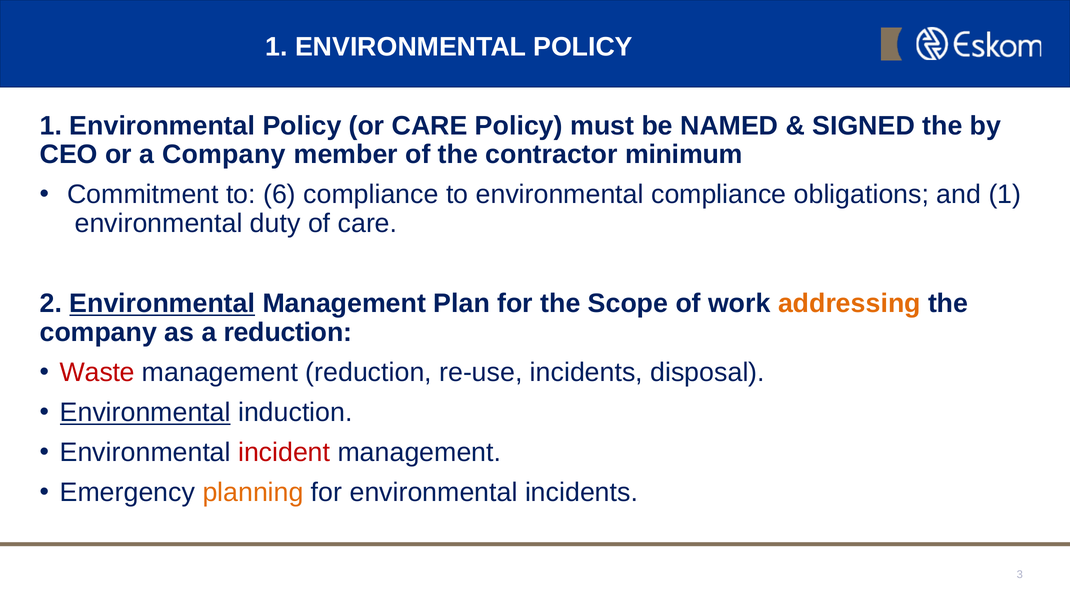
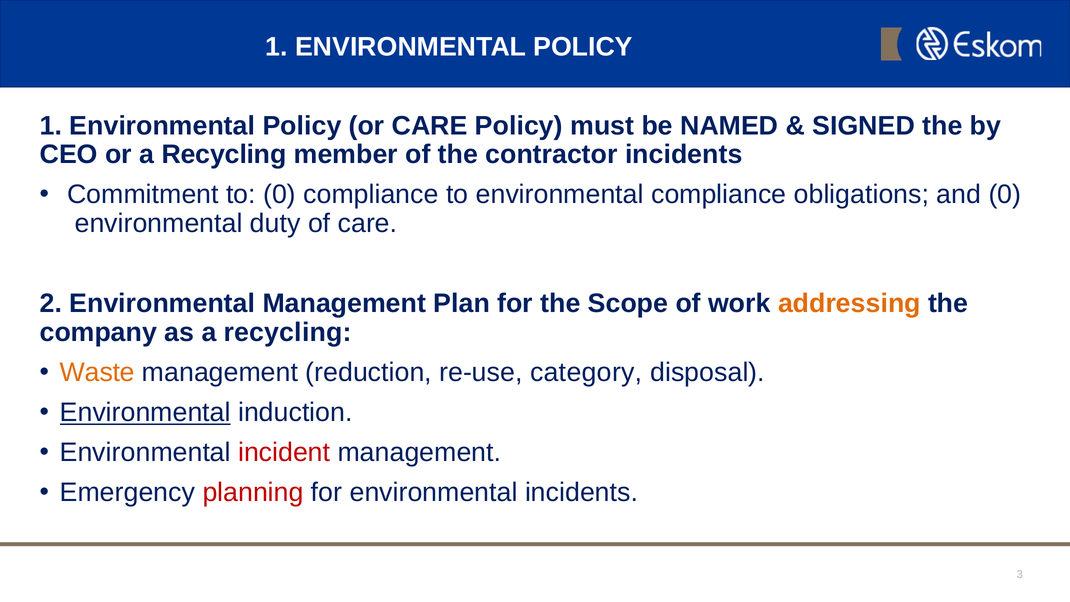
or a Company: Company -> Recycling
contractor minimum: minimum -> incidents
to 6: 6 -> 0
and 1: 1 -> 0
Environmental at (162, 304) underline: present -> none
as a reduction: reduction -> recycling
Waste colour: red -> orange
re-use incidents: incidents -> category
planning colour: orange -> red
